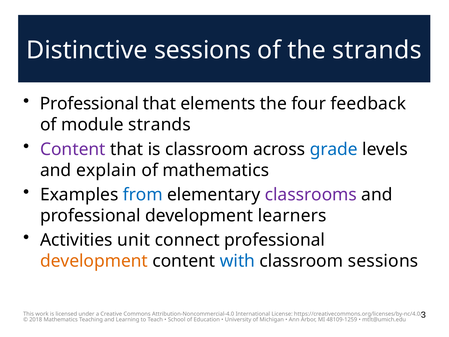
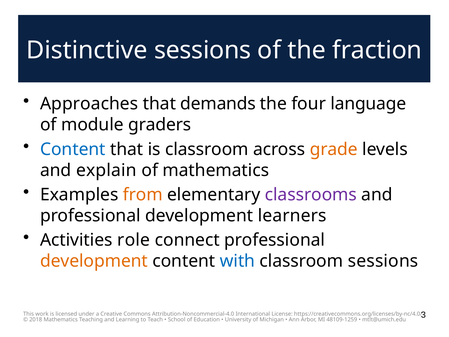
the strands: strands -> fraction
Professional at (89, 104): Professional -> Approaches
elements: elements -> demands
feedback: feedback -> language
module strands: strands -> graders
Content at (73, 149) colour: purple -> blue
grade colour: blue -> orange
from colour: blue -> orange
unit: unit -> role
